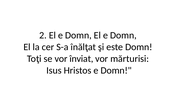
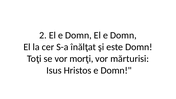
înviat: înviat -> morţi
